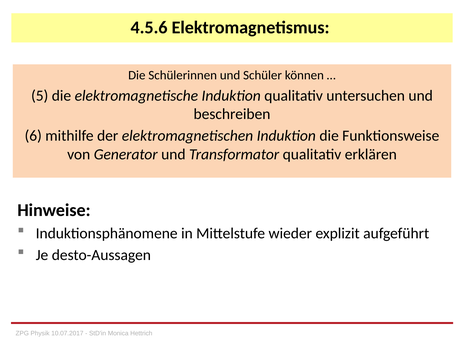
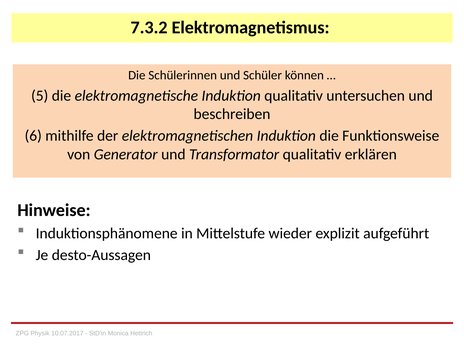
4.5.6: 4.5.6 -> 7.3.2
